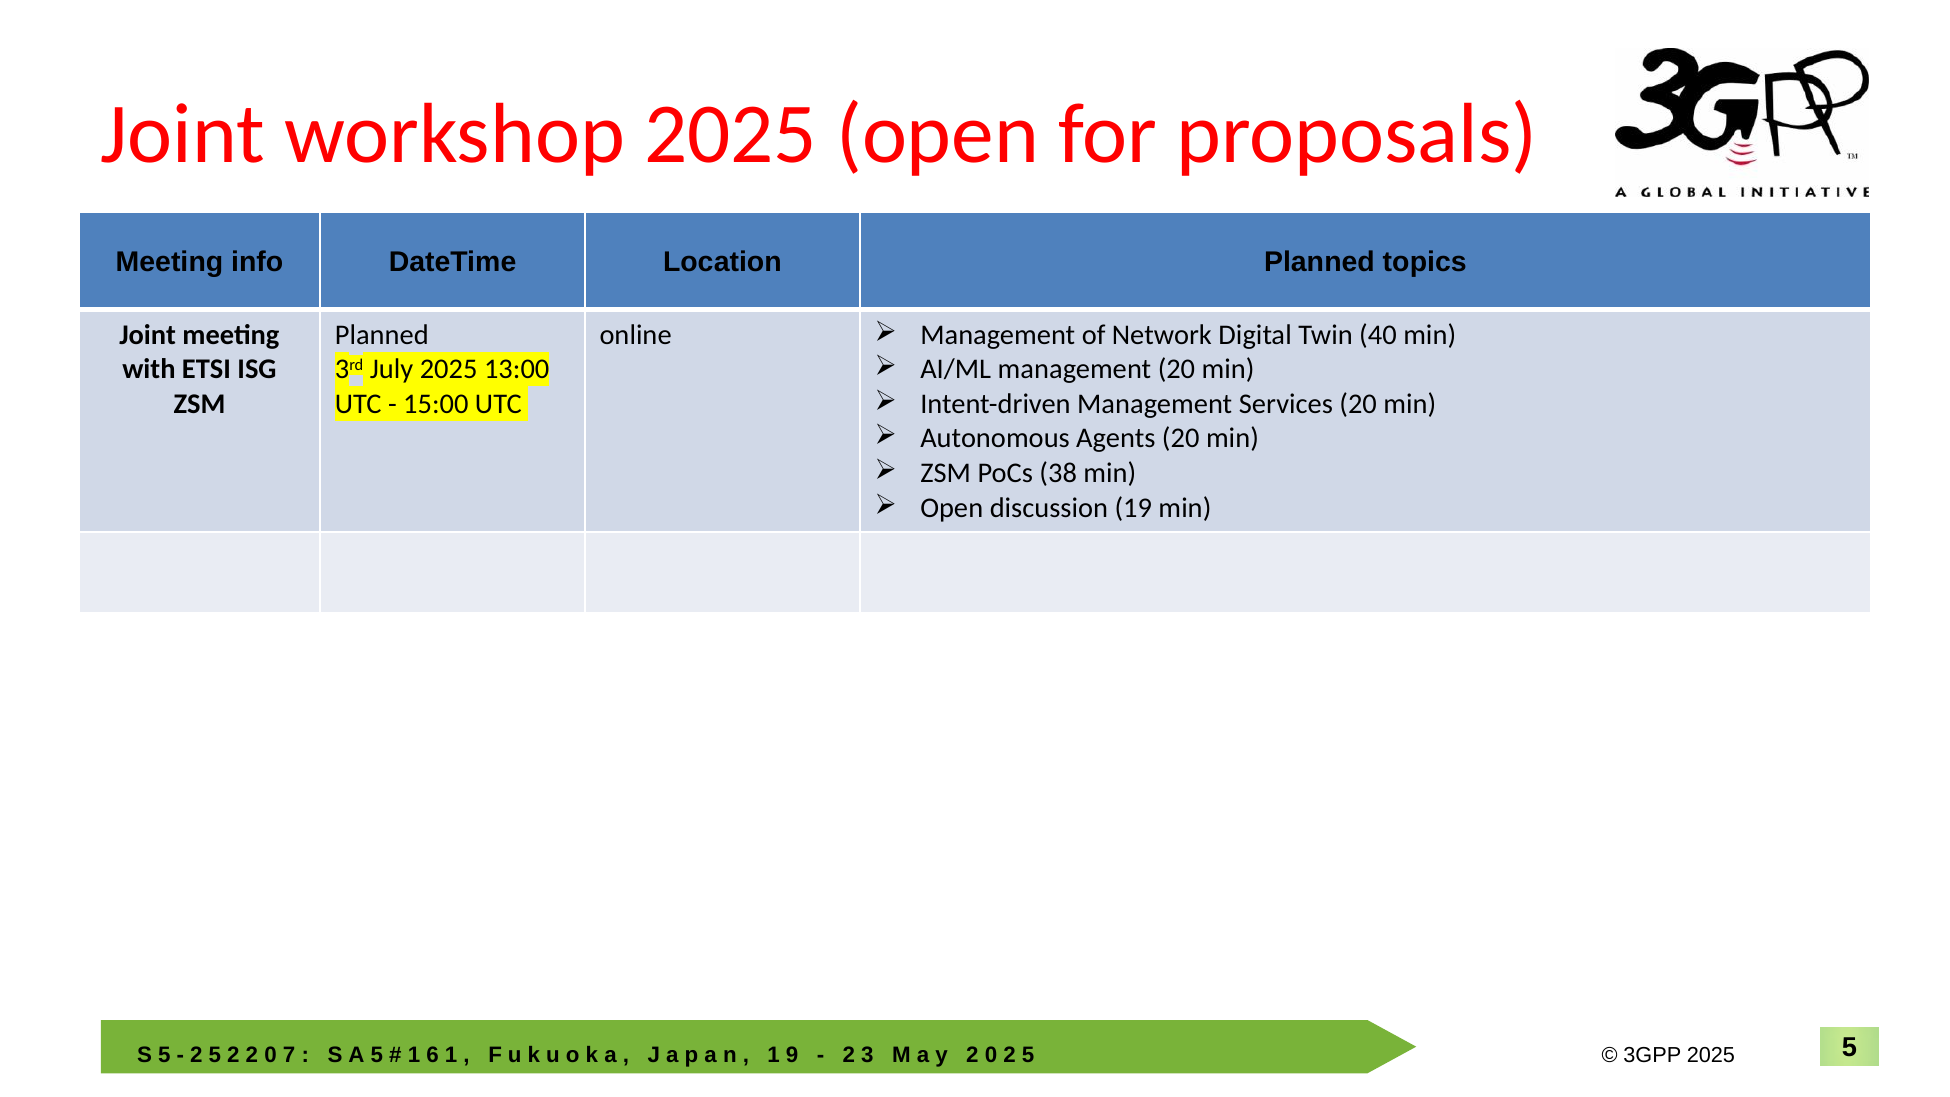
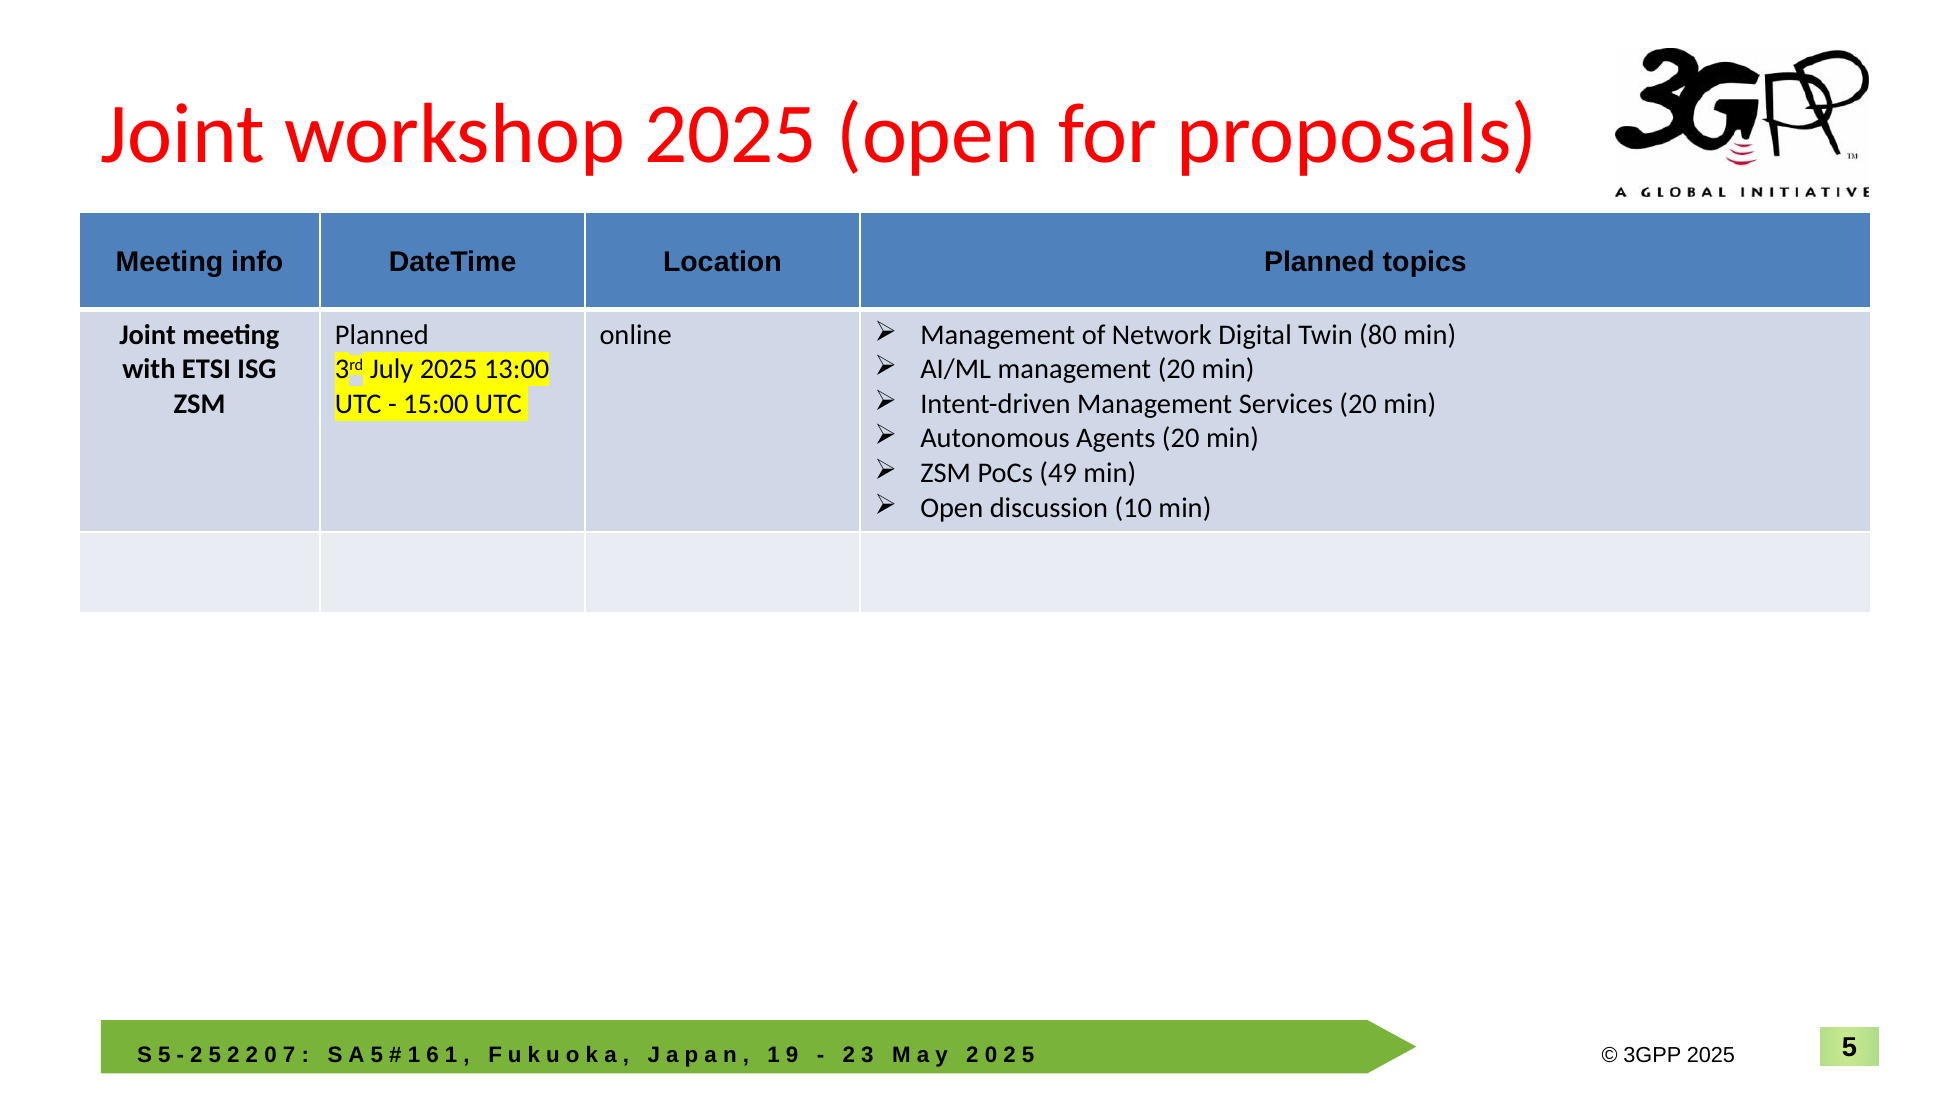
40: 40 -> 80
38: 38 -> 49
19: 19 -> 10
